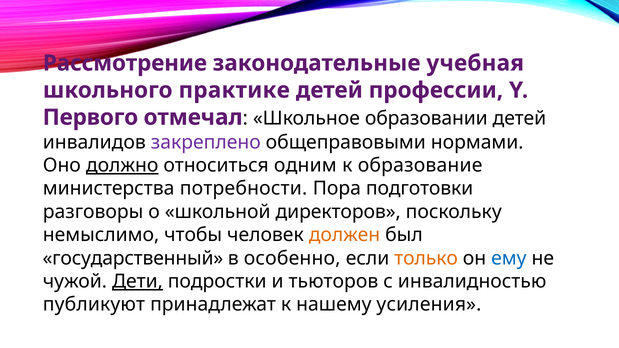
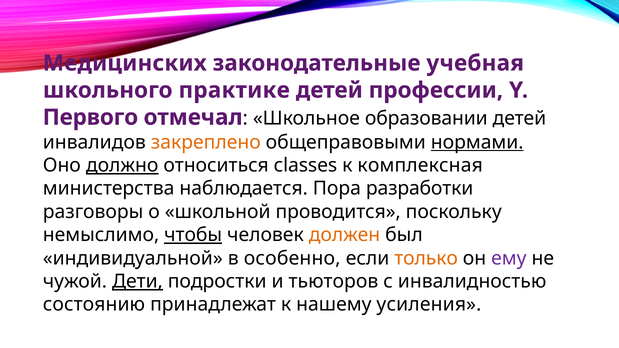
Рассмотрение: Рассмотрение -> Медицинских
закреплено colour: purple -> orange
нормами underline: none -> present
одним: одним -> сlasses
образование: образование -> комплексная
потребности: потребности -> наблюдается
подготовки: подготовки -> разработки
директоров: директоров -> проводится
чтобы underline: none -> present
государственный: государственный -> индивидуальной
ему colour: blue -> purple
публикуют: публикуют -> состоянию
